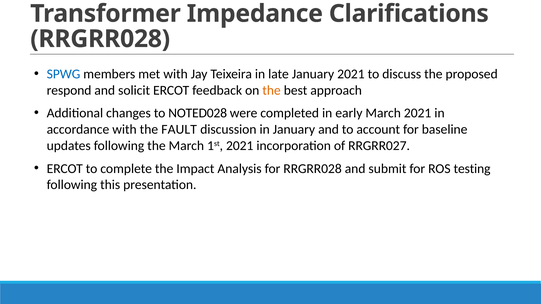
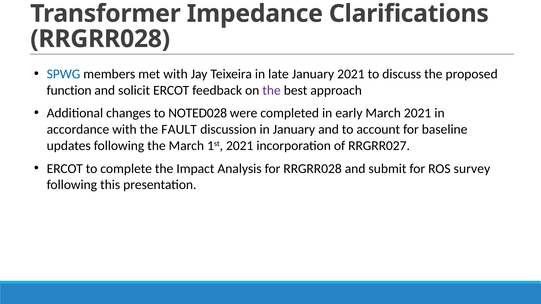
respond: respond -> function
the at (272, 90) colour: orange -> purple
testing: testing -> survey
